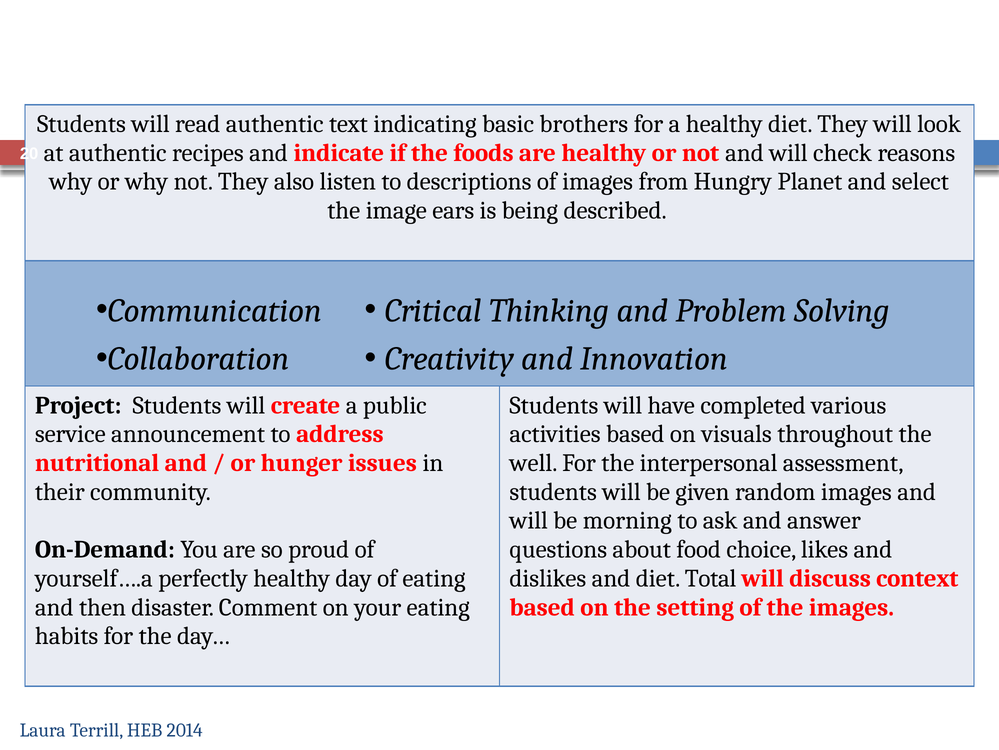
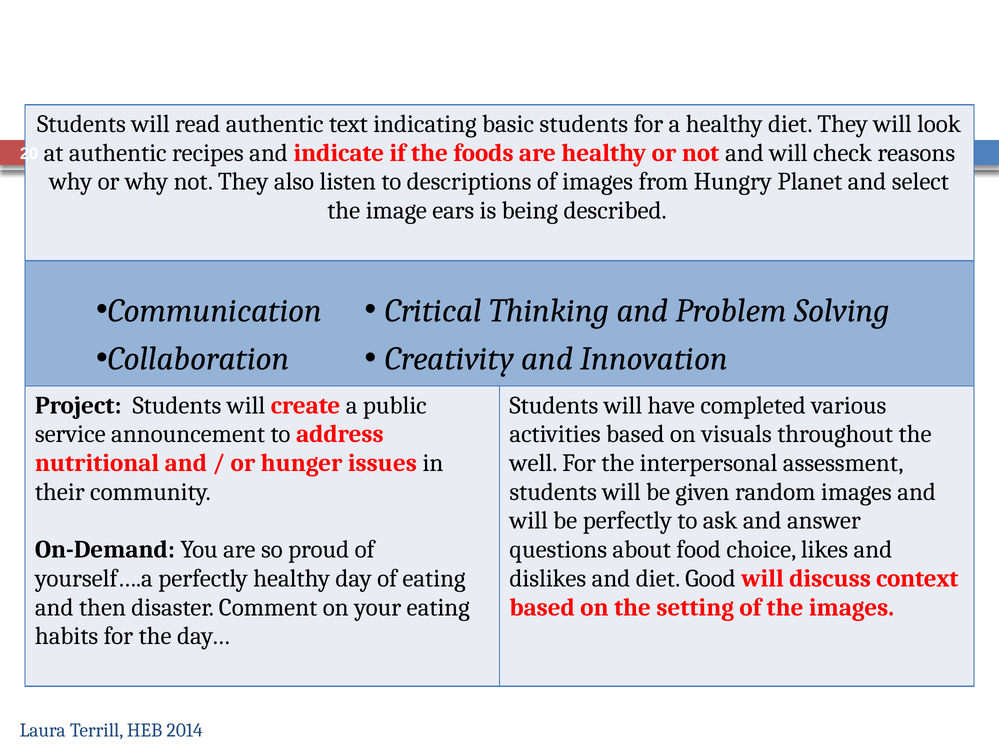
basic brothers: brothers -> students
be morning: morning -> perfectly
Total: Total -> Good
